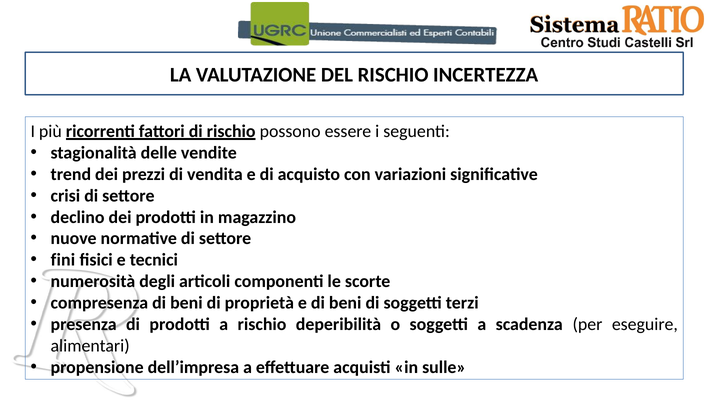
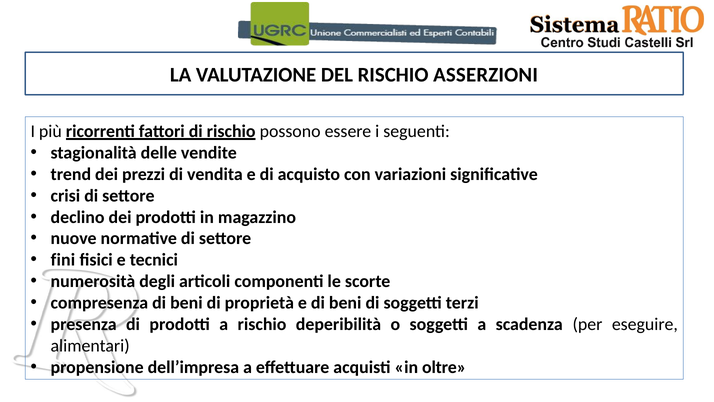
INCERTEZZA: INCERTEZZA -> ASSERZIONI
sulle: sulle -> oltre
